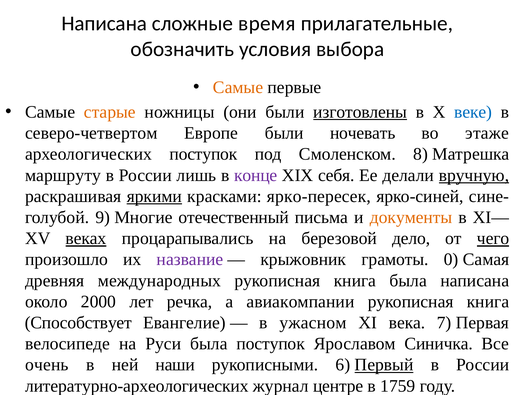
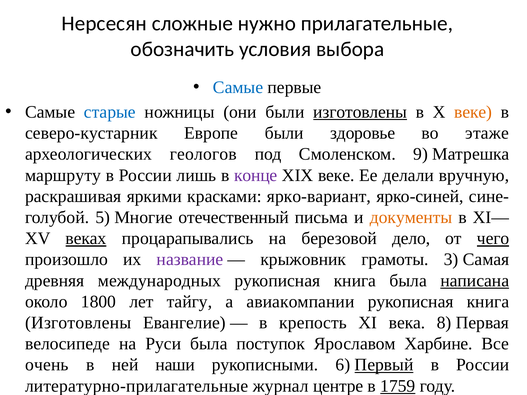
Написана at (104, 24): Написана -> Нерсесян
время: время -> нужно
Самые at (238, 88) colour: orange -> blue
старые colour: orange -> blue
веке at (473, 112) colour: blue -> orange
северо-четвертом: северо-четвертом -> северо-кустарник
ночевать: ночевать -> здоровье
археологических поступок: поступок -> геологов
8: 8 -> 9
XIX себя: себя -> веке
вручную underline: present -> none
яркими underline: present -> none
ярко-пересек: ярко-пересек -> ярко-вариант
9: 9 -> 5
0: 0 -> 3
написана at (475, 281) underline: none -> present
2000: 2000 -> 1800
речка: речка -> тайгу
Способствует at (78, 323): Способствует -> Изготовлены
ужасном: ужасном -> крепость
7: 7 -> 8
Синичка: Синичка -> Харбине
литературно-археологических: литературно-археологических -> литературно-прилагательные
1759 underline: none -> present
